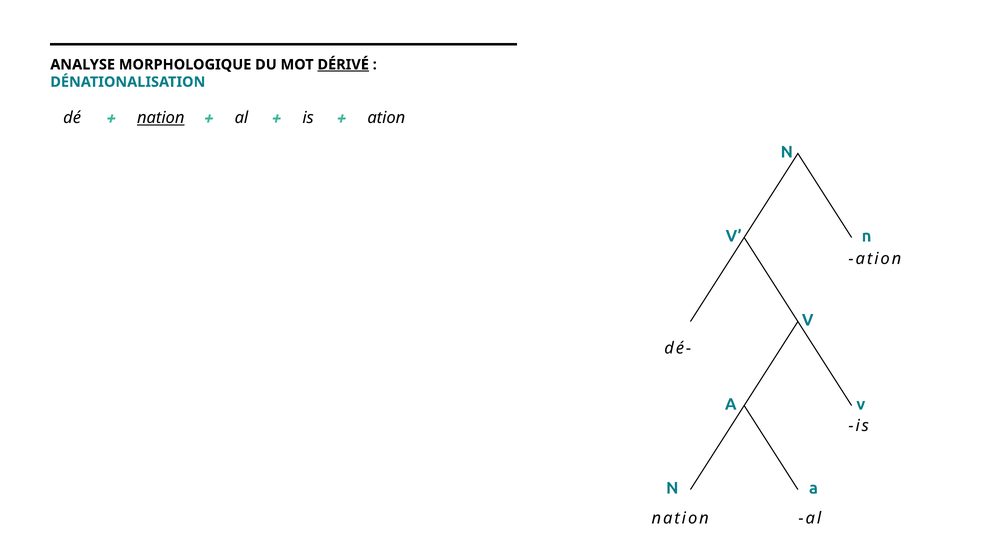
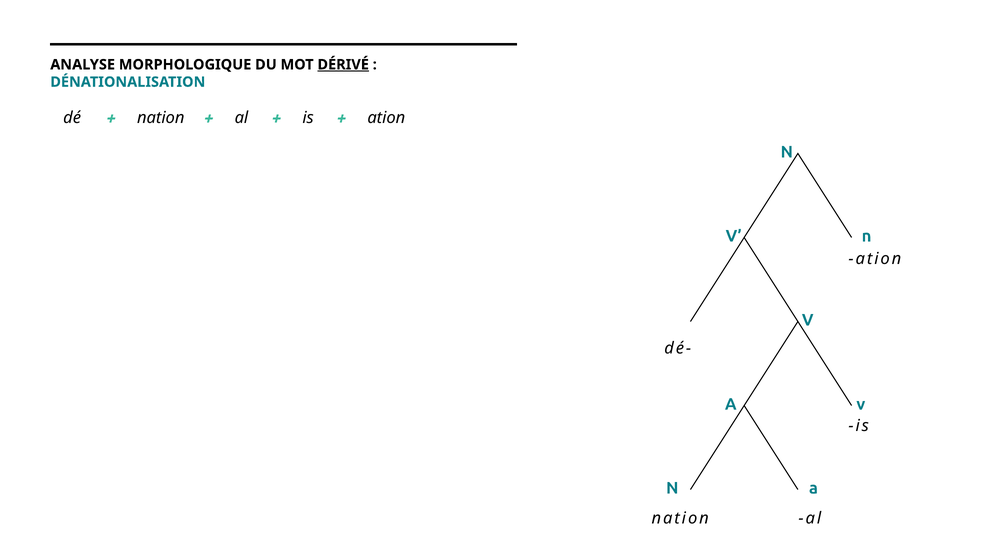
nation at (161, 118) underline: present -> none
